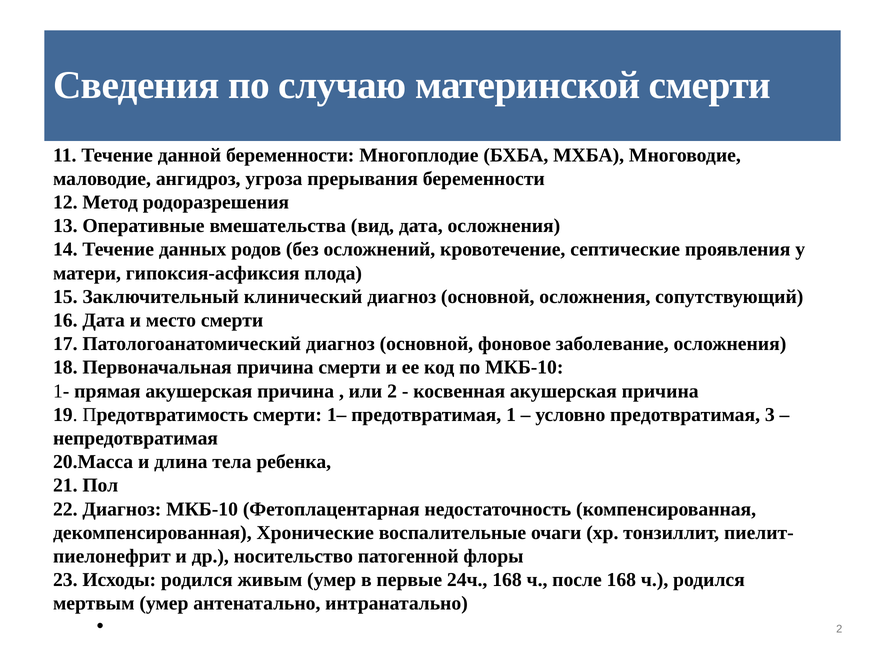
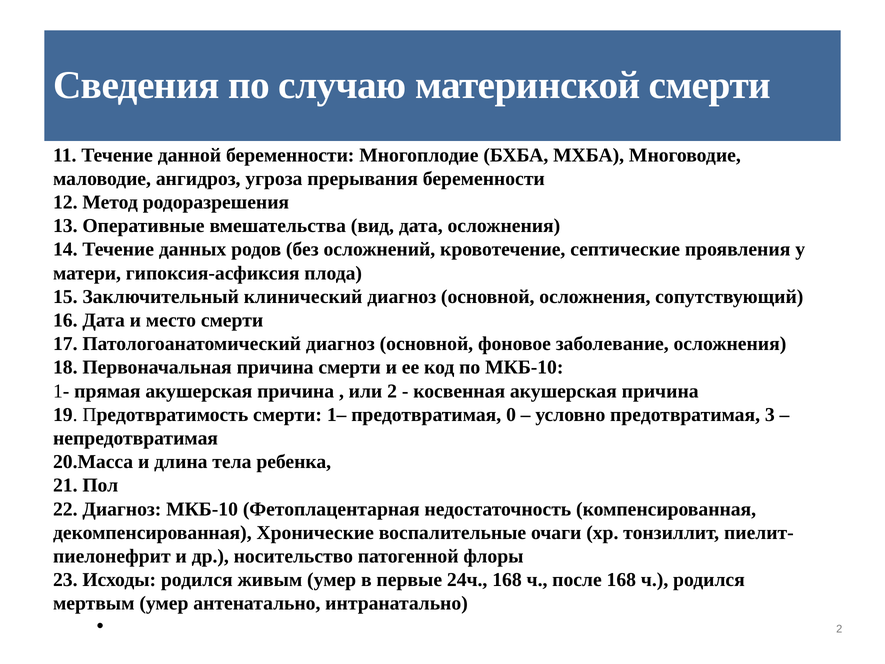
1: 1 -> 0
